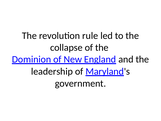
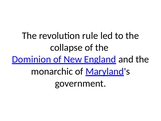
leadership: leadership -> monarchic
